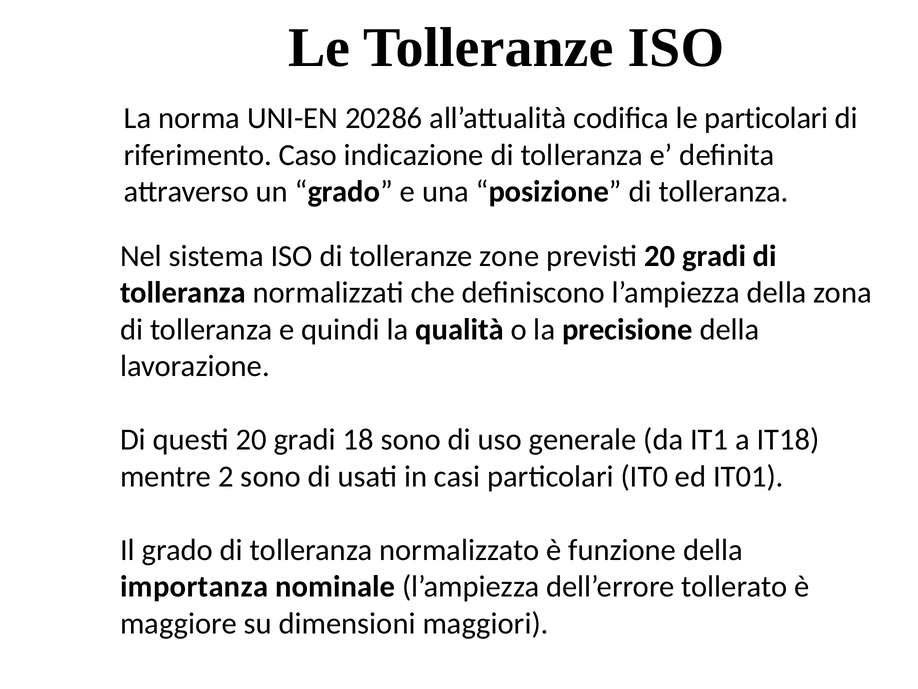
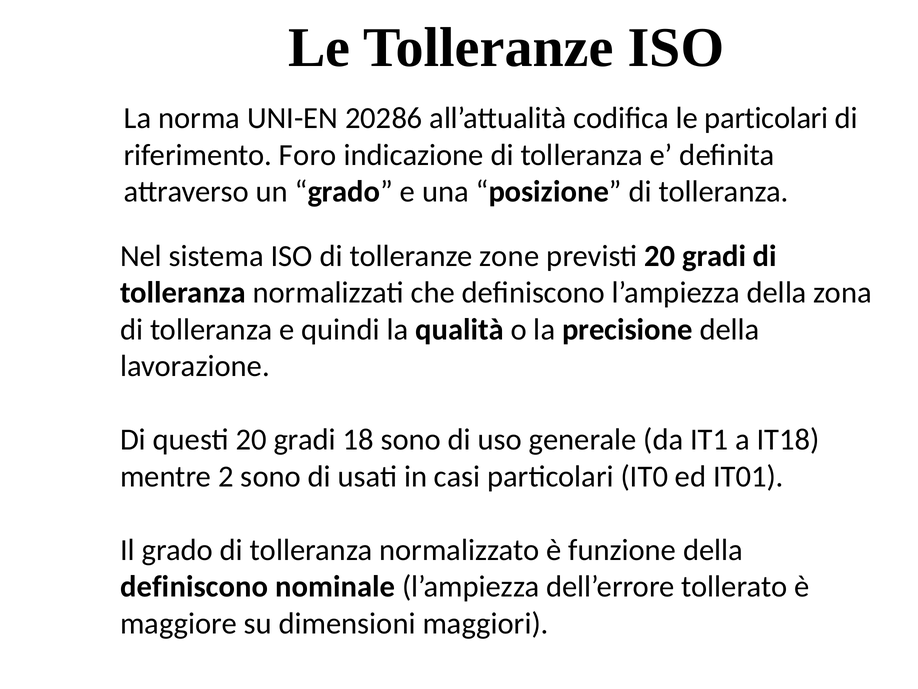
Caso: Caso -> Foro
importanza at (194, 586): importanza -> definiscono
